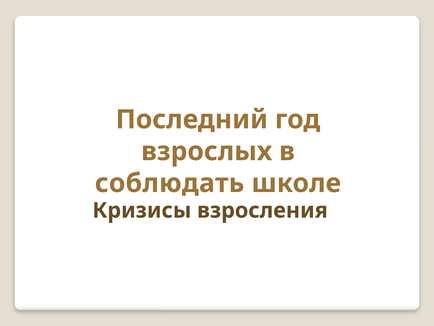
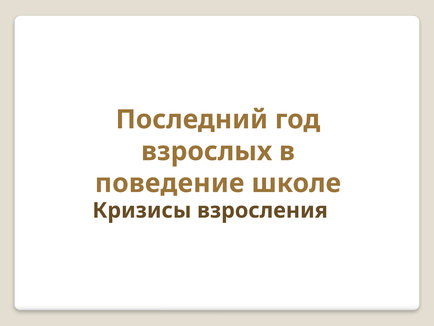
соблюдать: соблюдать -> поведение
